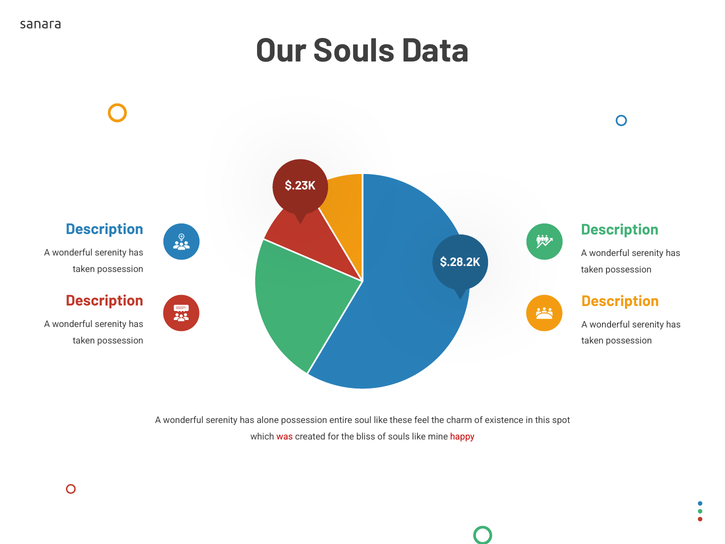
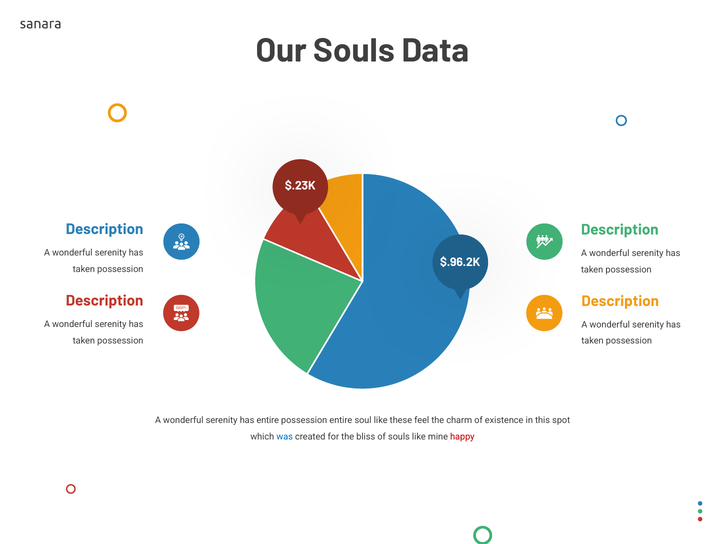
$.28.2K: $.28.2K -> $.96.2K
has alone: alone -> entire
was colour: red -> blue
